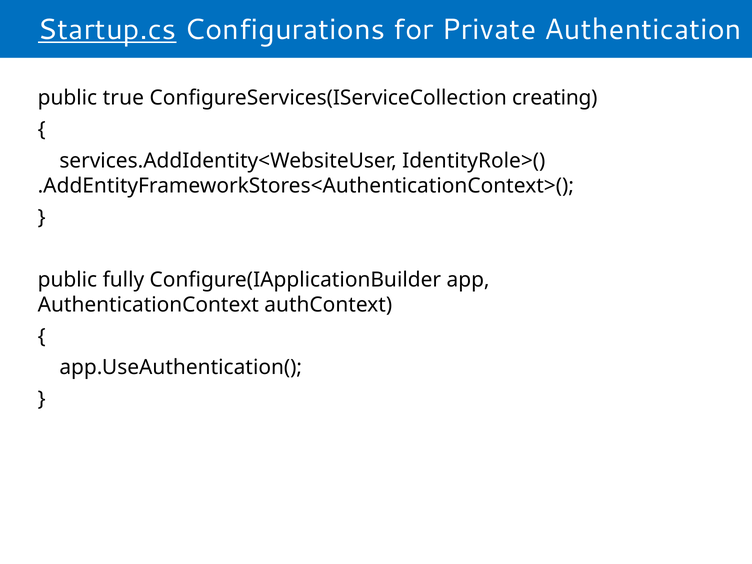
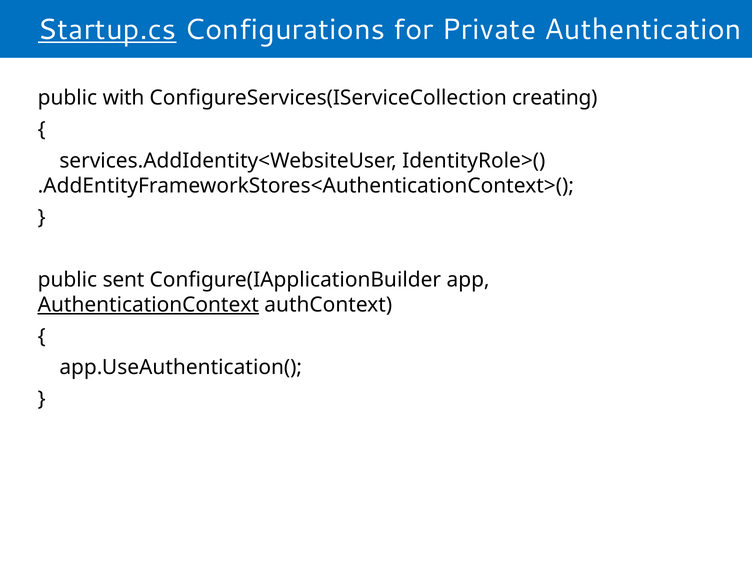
true: true -> with
fully: fully -> sent
AuthenticationContext underline: none -> present
